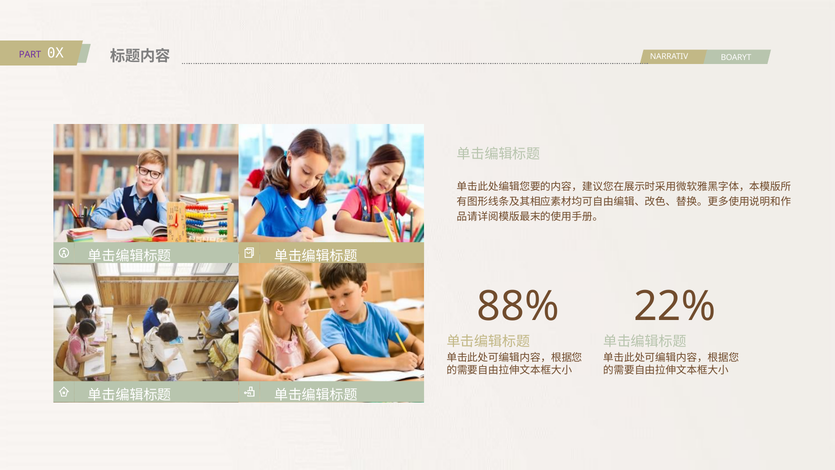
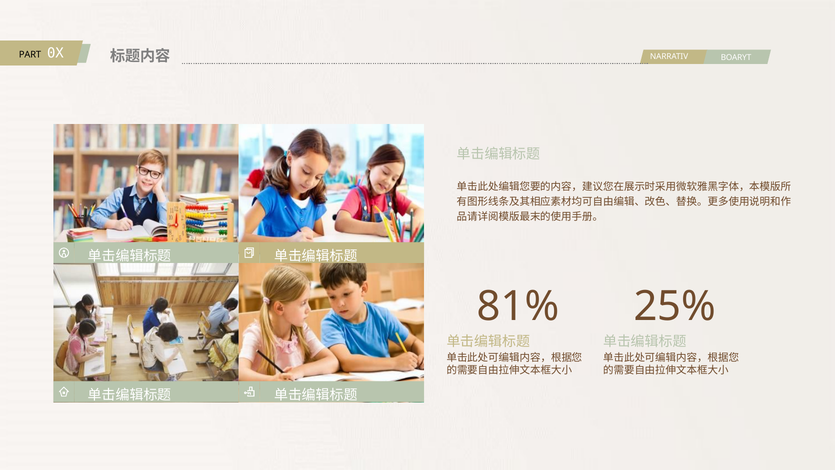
PART colour: purple -> black
88%: 88% -> 81%
22%: 22% -> 25%
